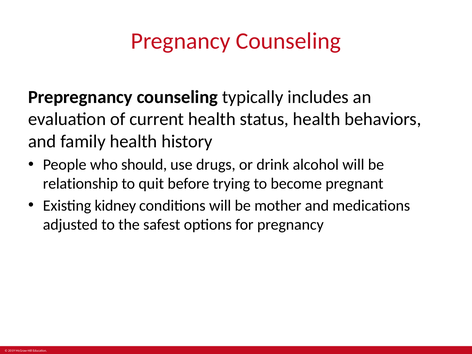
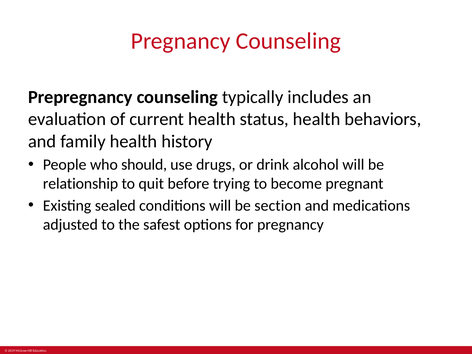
kidney: kidney -> sealed
mother: mother -> section
